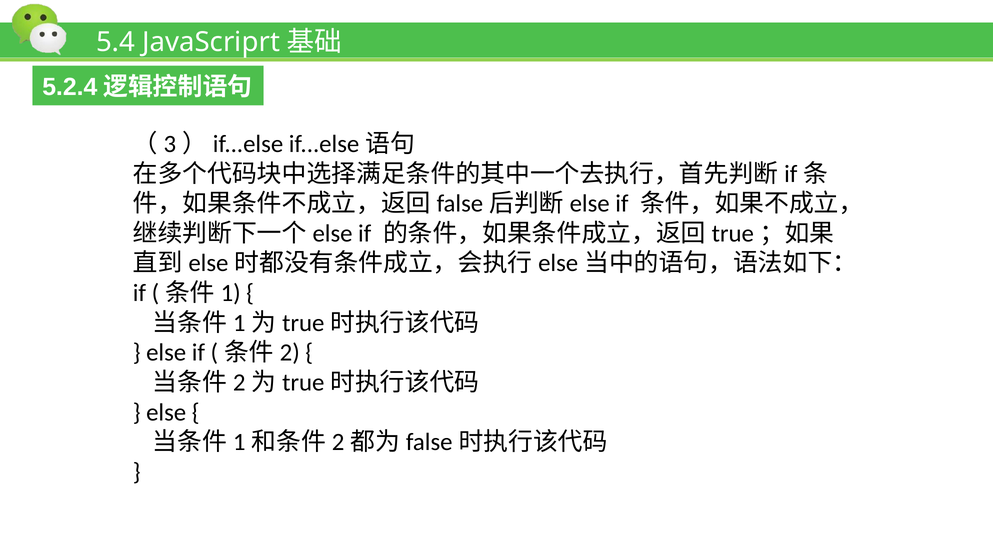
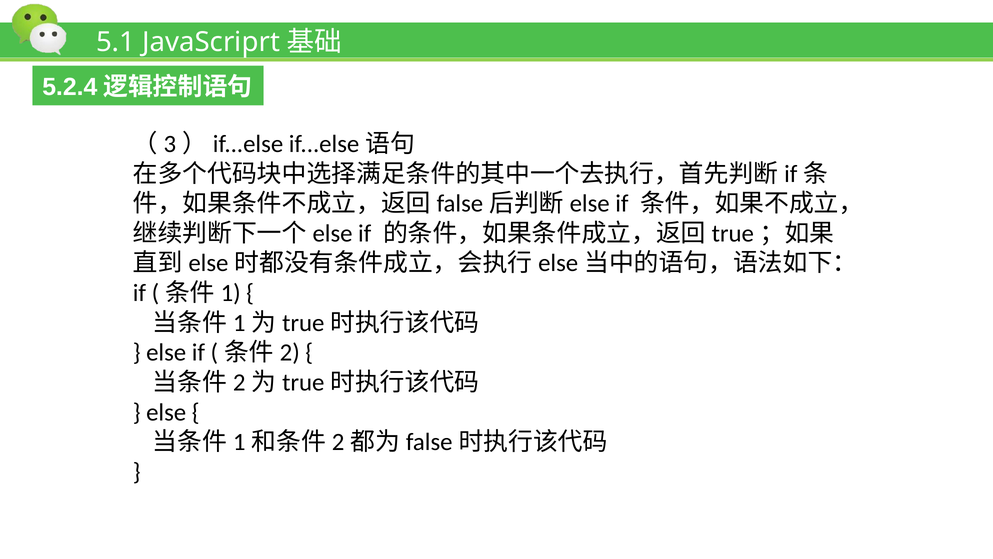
5.4: 5.4 -> 5.1
